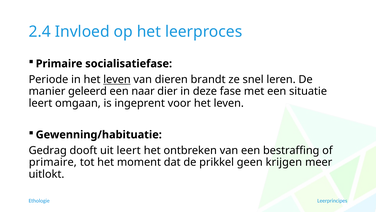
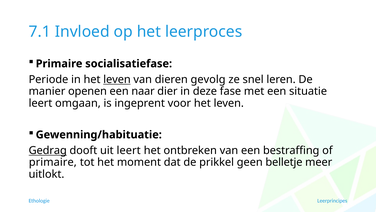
2.4: 2.4 -> 7.1
brandt: brandt -> gevolg
geleerd: geleerd -> openen
Gedrag underline: none -> present
krijgen: krijgen -> belletje
